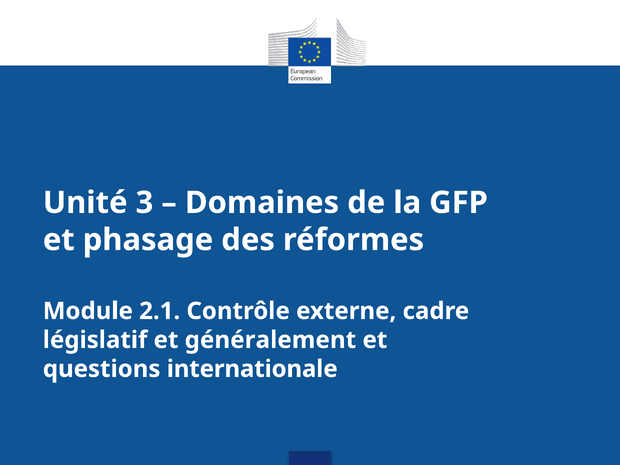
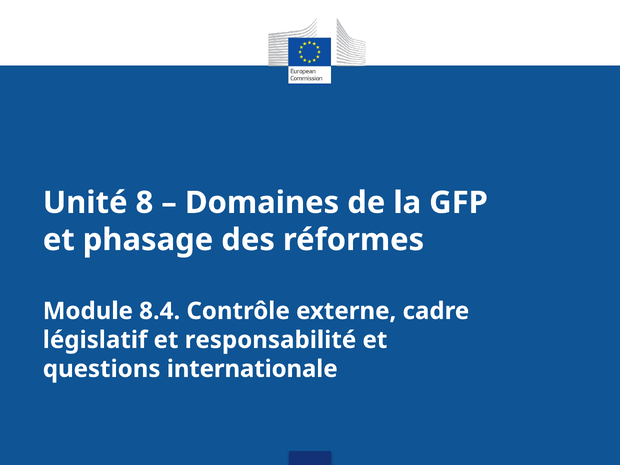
3: 3 -> 8
2.1: 2.1 -> 8.4
généralement: généralement -> responsabilité
